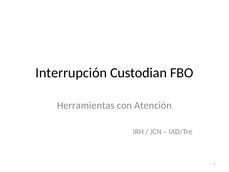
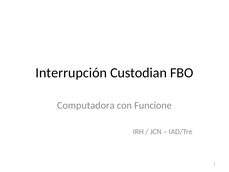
Herramientas: Herramientas -> Computadora
Atención: Atención -> Funcione
